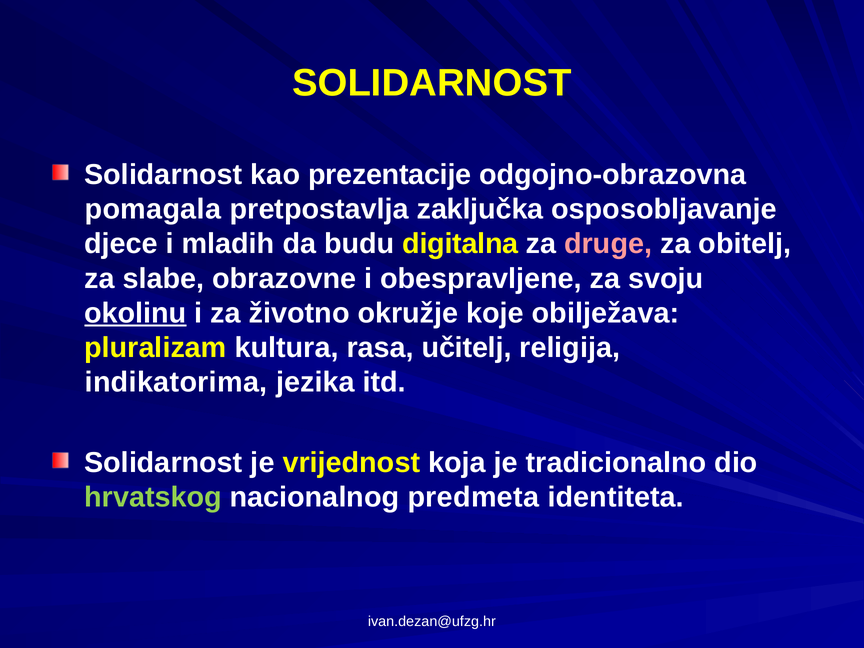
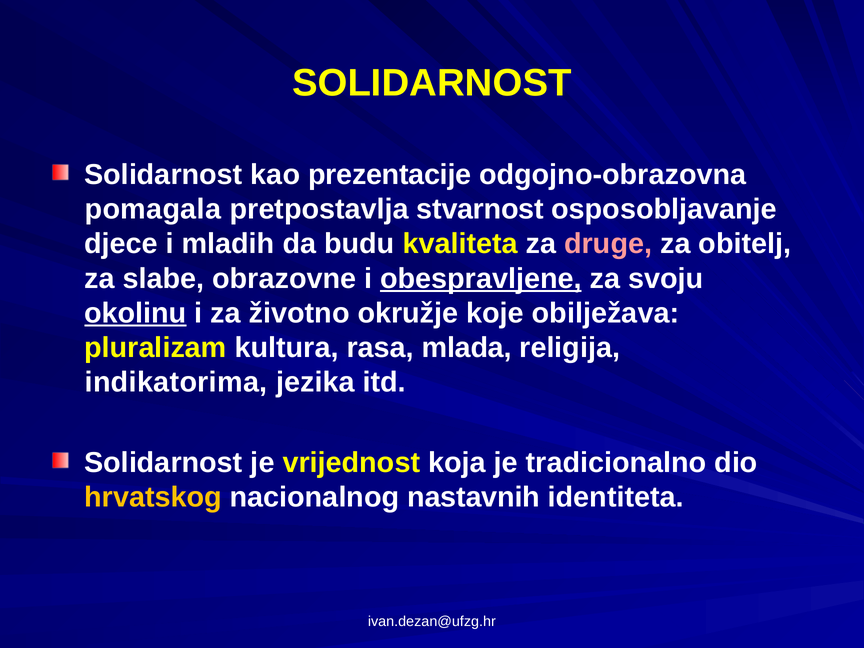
zaključka: zaključka -> stvarnost
digitalna: digitalna -> kvaliteta
obespravljene underline: none -> present
učitelj: učitelj -> mlada
hrvatskog colour: light green -> yellow
predmeta: predmeta -> nastavnih
